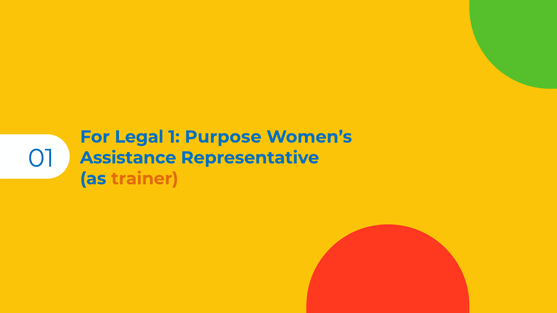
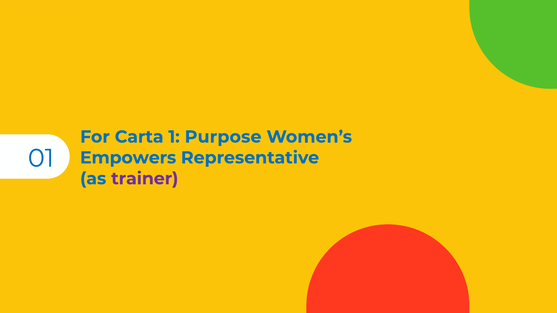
Legal: Legal -> Carta
Assistance: Assistance -> Empowers
trainer colour: orange -> purple
